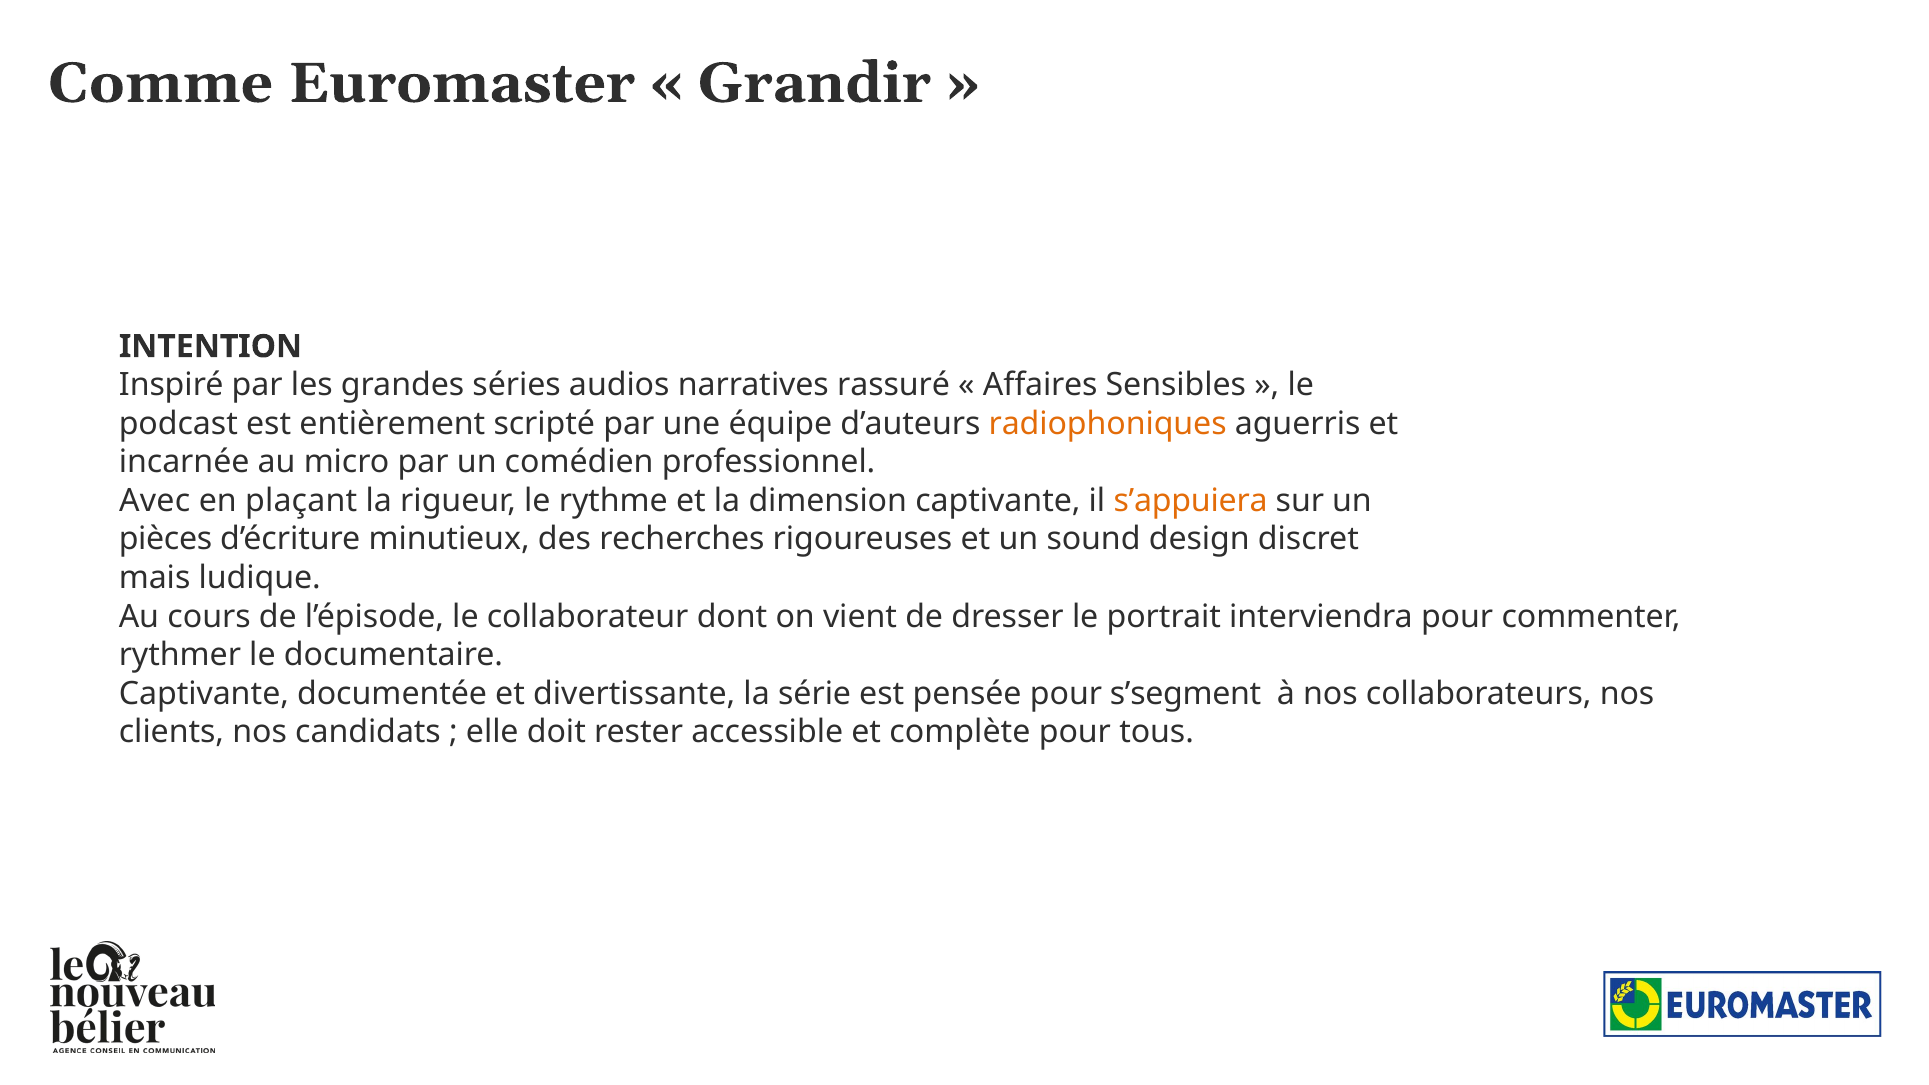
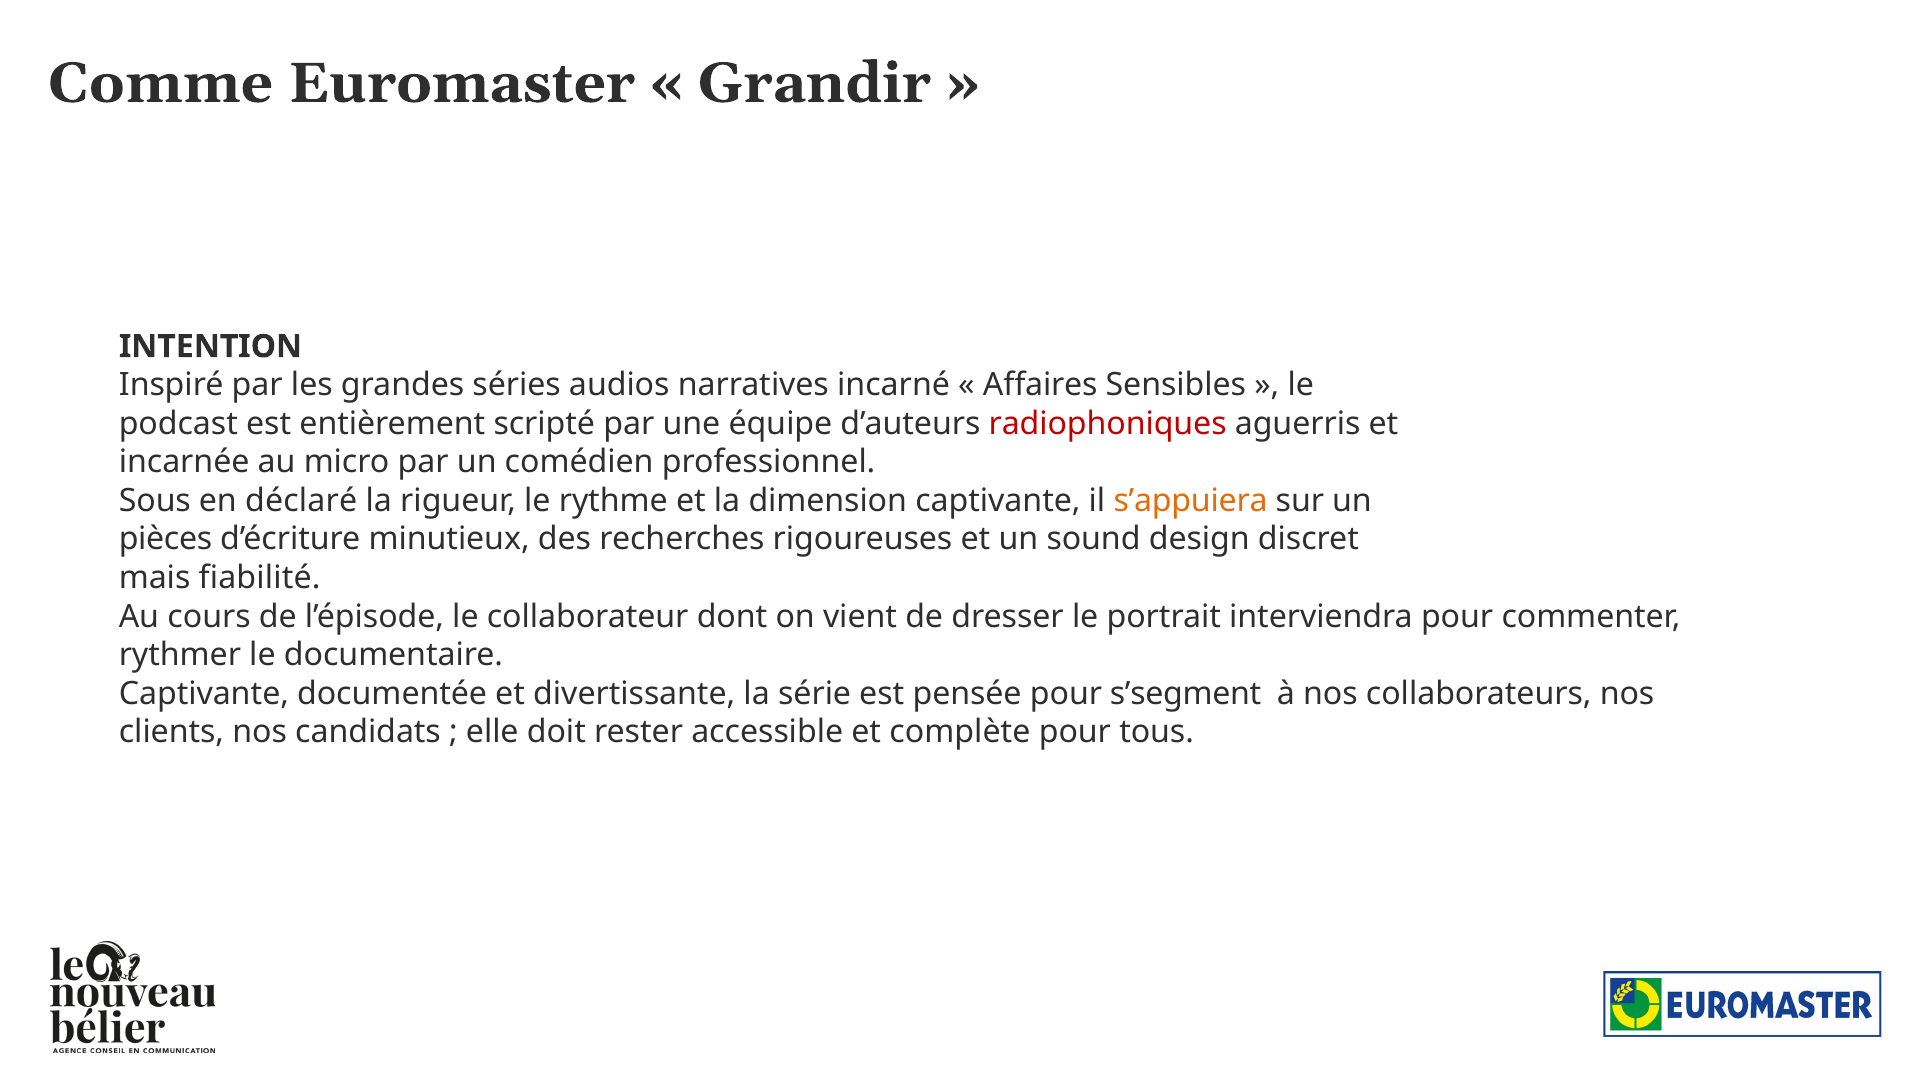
rassuré: rassuré -> incarné
radiophoniques colour: orange -> red
Avec: Avec -> Sous
plaçant: plaçant -> déclaré
ludique: ludique -> fiabilité
